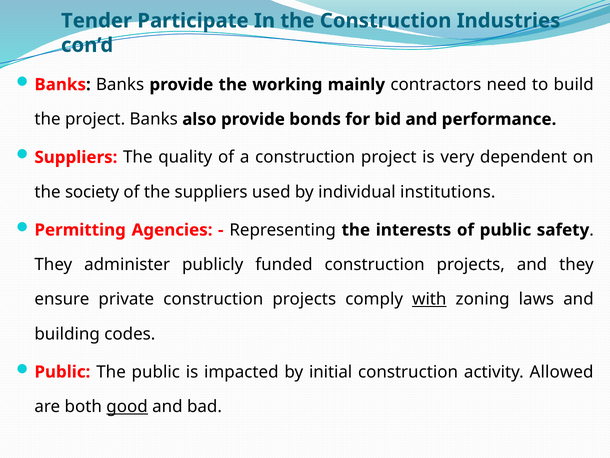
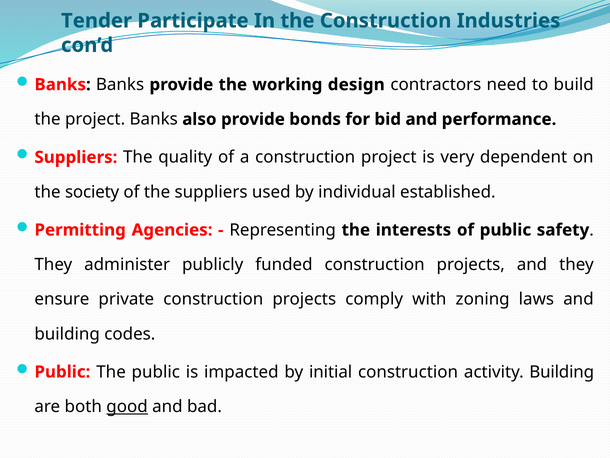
mainly: mainly -> design
institutions: institutions -> established
with underline: present -> none
activity Allowed: Allowed -> Building
